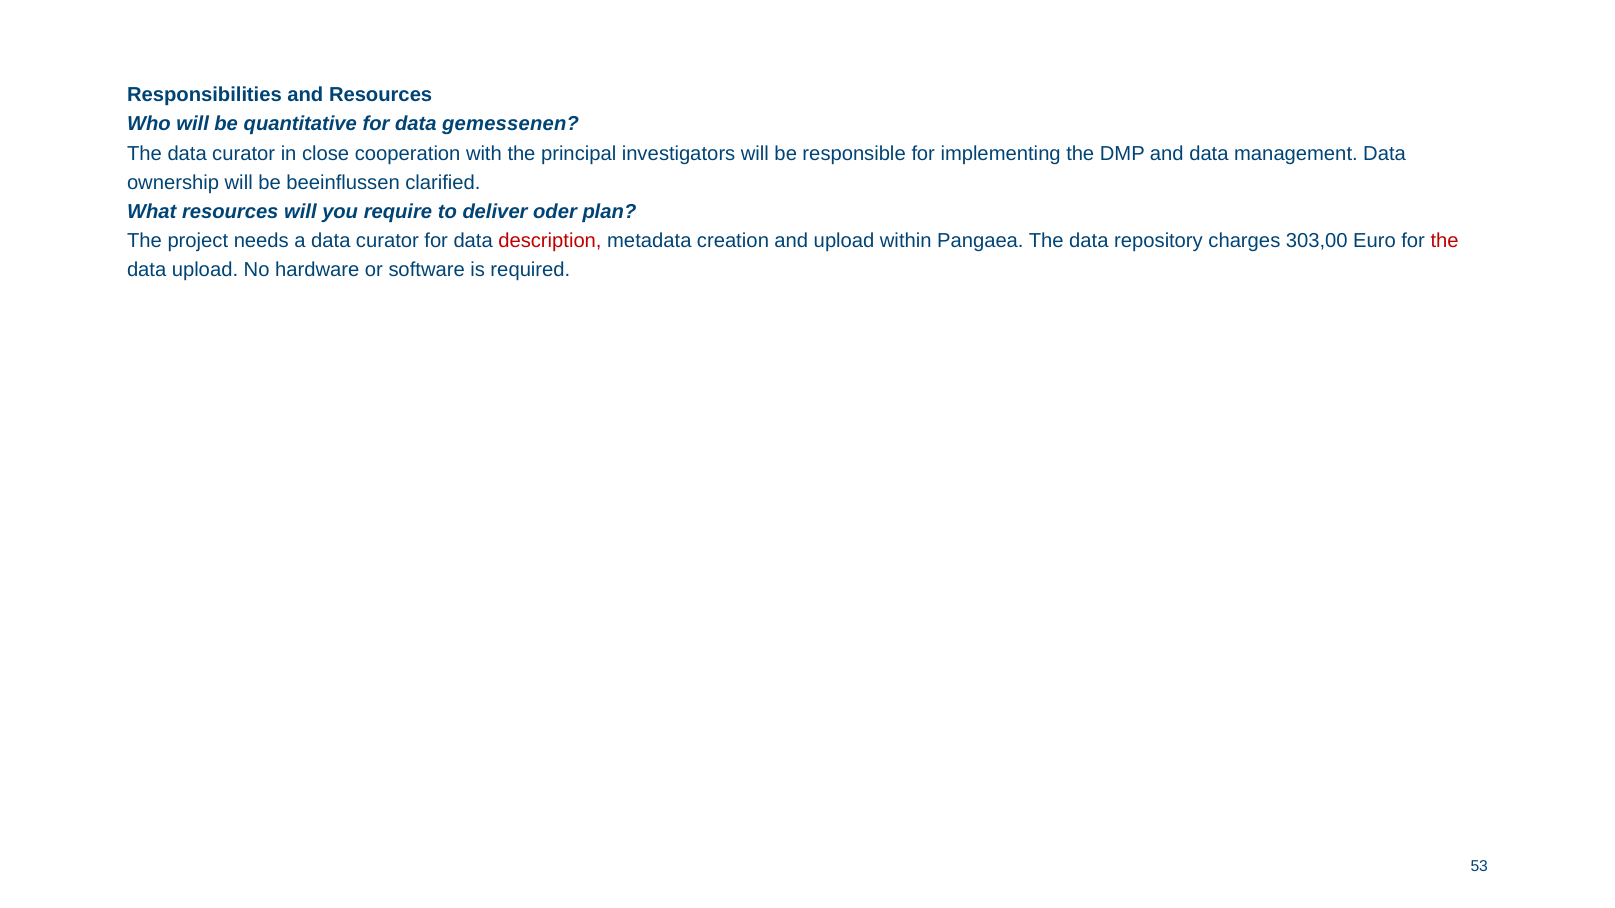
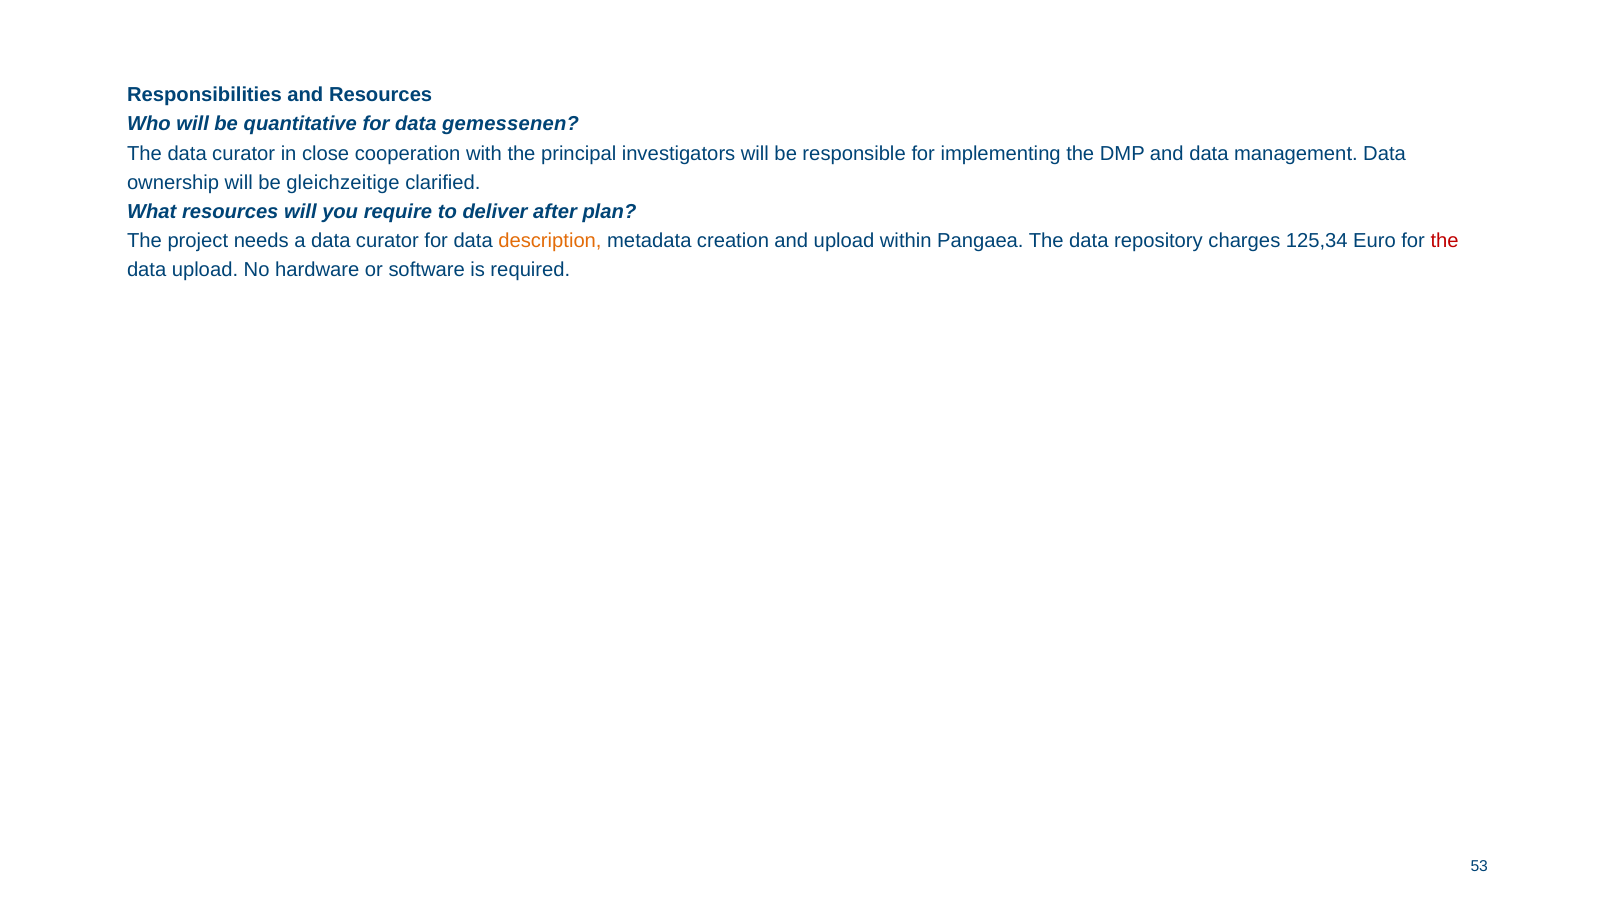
beeinflussen: beeinflussen -> gleichzeitige
oder: oder -> after
description colour: red -> orange
303,00: 303,00 -> 125,34
